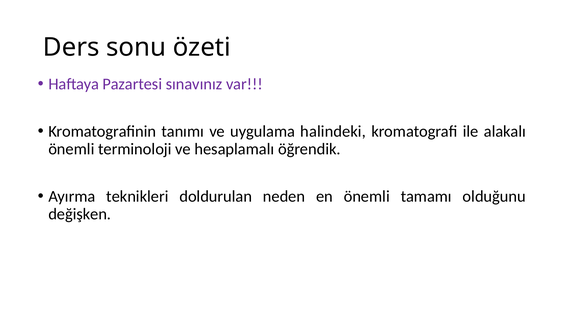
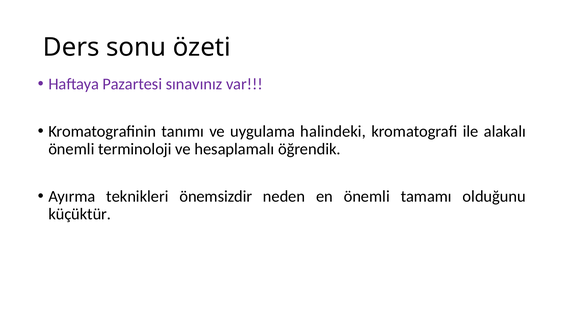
doldurulan: doldurulan -> önemsizdir
değişken: değişken -> küçüktür
